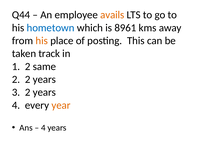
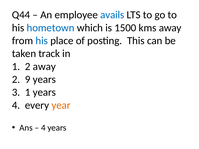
avails colour: orange -> blue
8961: 8961 -> 1500
his at (42, 41) colour: orange -> blue
2 same: same -> away
2 2: 2 -> 9
3 2: 2 -> 1
